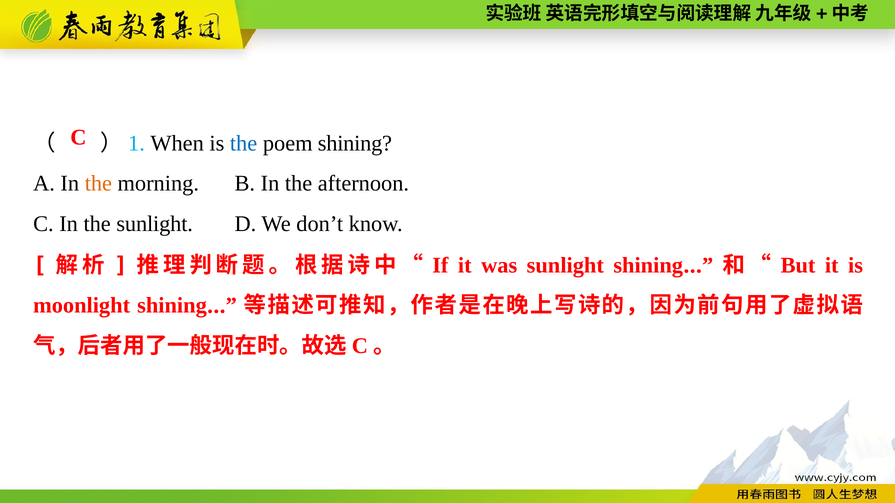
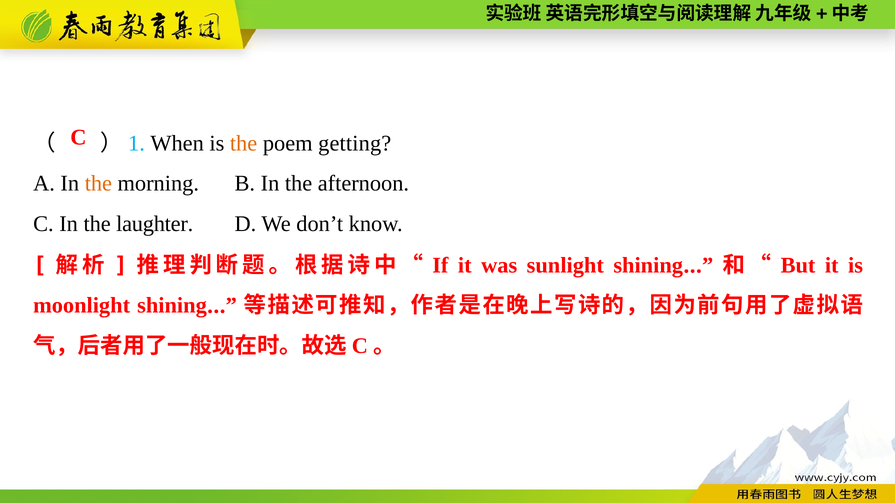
the at (244, 143) colour: blue -> orange
poem shining: shining -> getting
the sunlight: sunlight -> laughter
